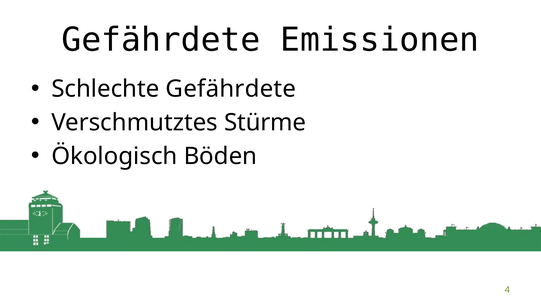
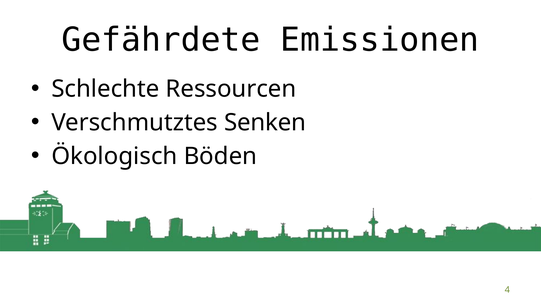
Schlechte Gefährdete: Gefährdete -> Ressourcen
Stürme: Stürme -> Senken
